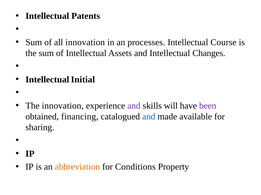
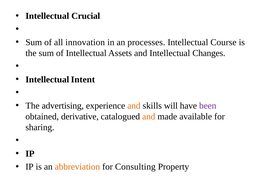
Patents: Patents -> Crucial
Initial: Initial -> Intent
The innovation: innovation -> advertising
and at (134, 106) colour: purple -> orange
financing: financing -> derivative
and at (149, 117) colour: blue -> orange
Conditions: Conditions -> Consulting
